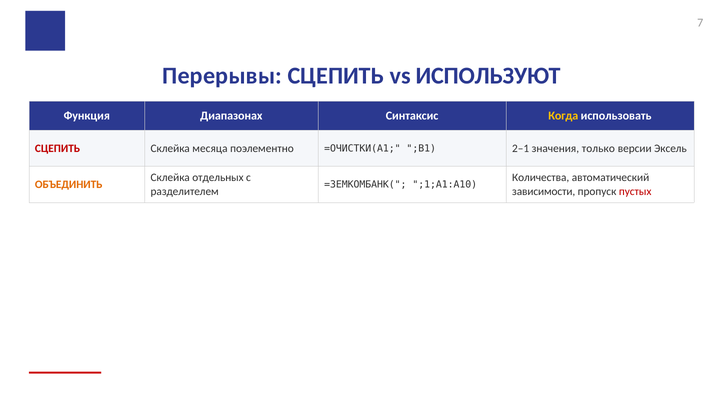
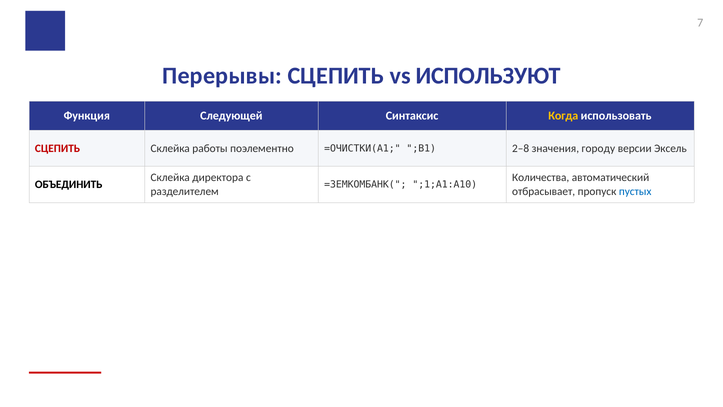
Диапазонах: Диапазонах -> Следующей
месяца: месяца -> работы
2–1: 2–1 -> 2–8
только: только -> городу
отдельных: отдельных -> директора
ОБЪЕДИНИТЬ colour: orange -> black
зависимости: зависимости -> отбрасывает
пустых colour: red -> blue
